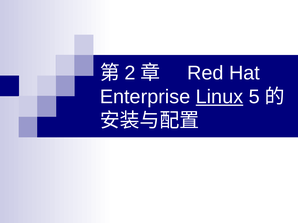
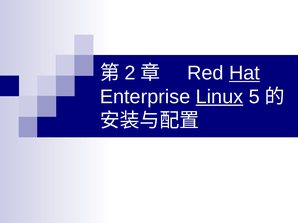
Hat underline: none -> present
